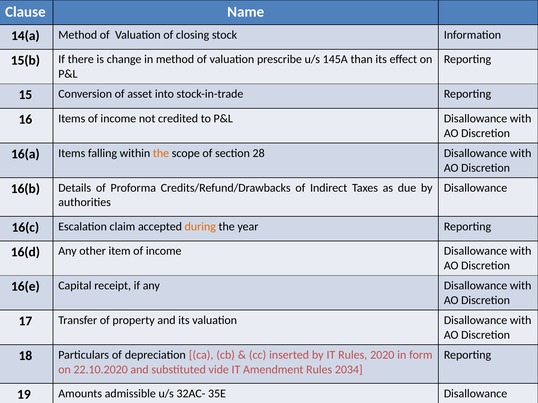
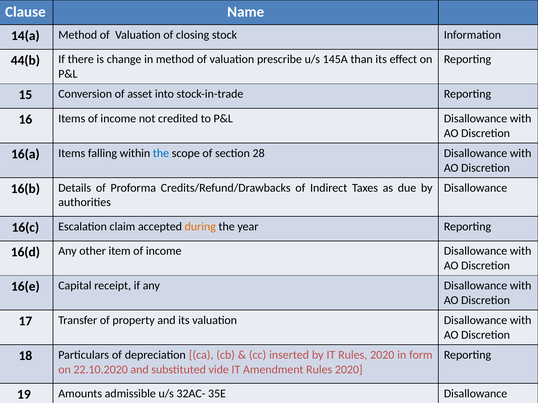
15(b: 15(b -> 44(b
the at (161, 153) colour: orange -> blue
Amendment Rules 2034: 2034 -> 2020
